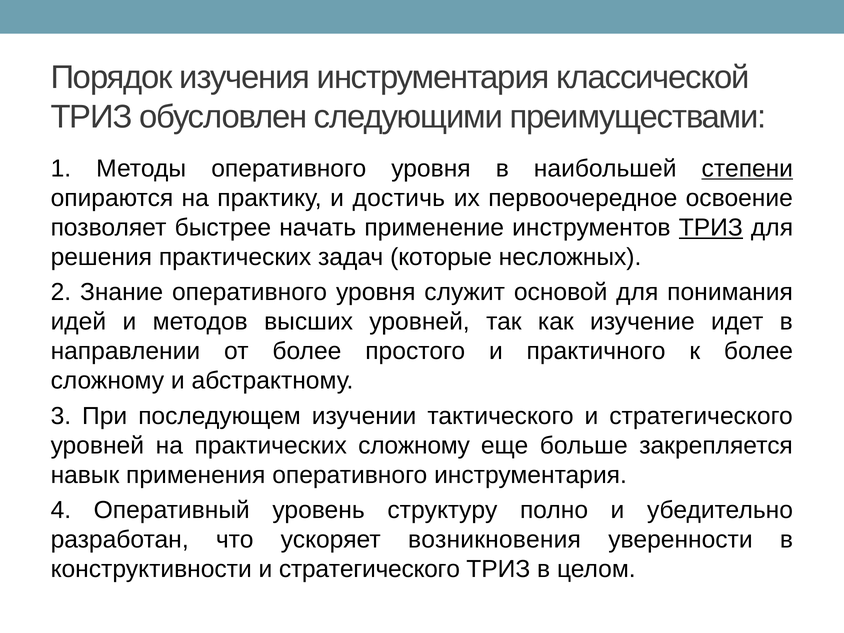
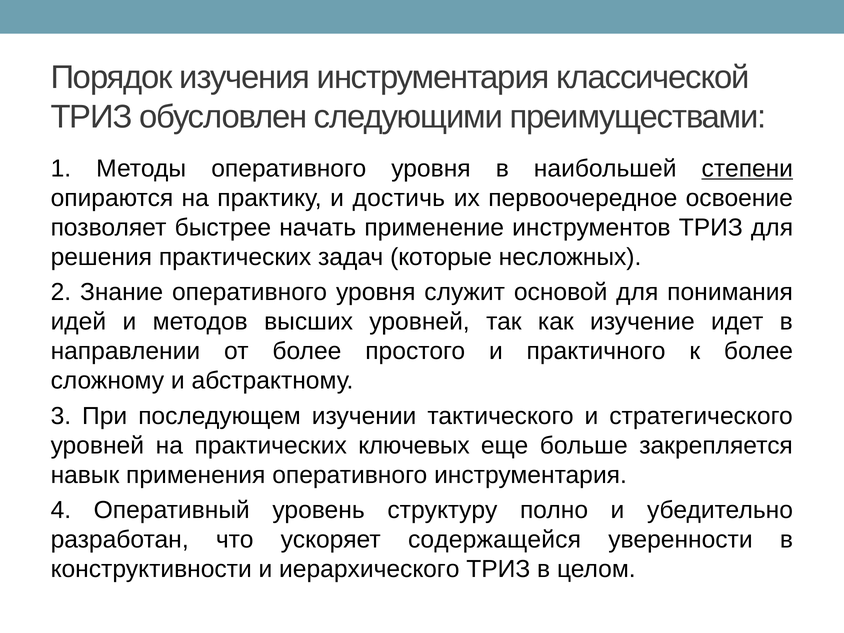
ТРИЗ at (711, 227) underline: present -> none
практических сложному: сложному -> ключевых
возникновения: возникновения -> содержащейся
конструктивности и стратегического: стратегического -> иерархического
